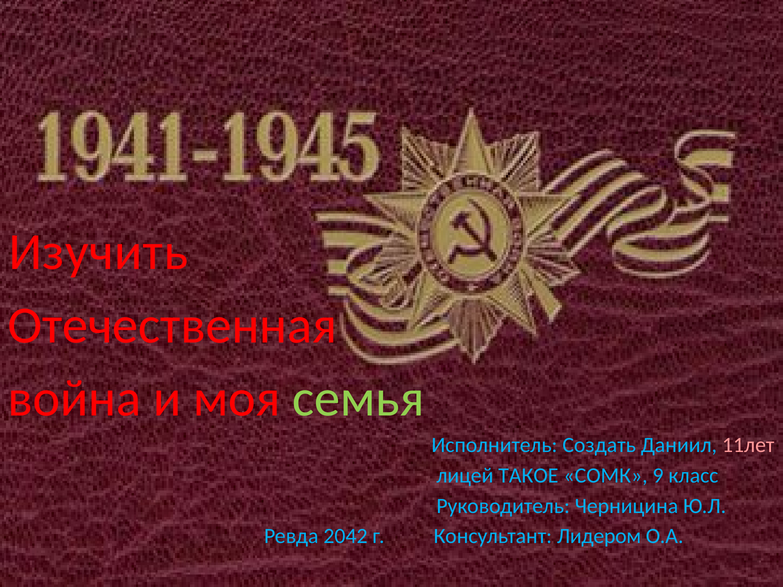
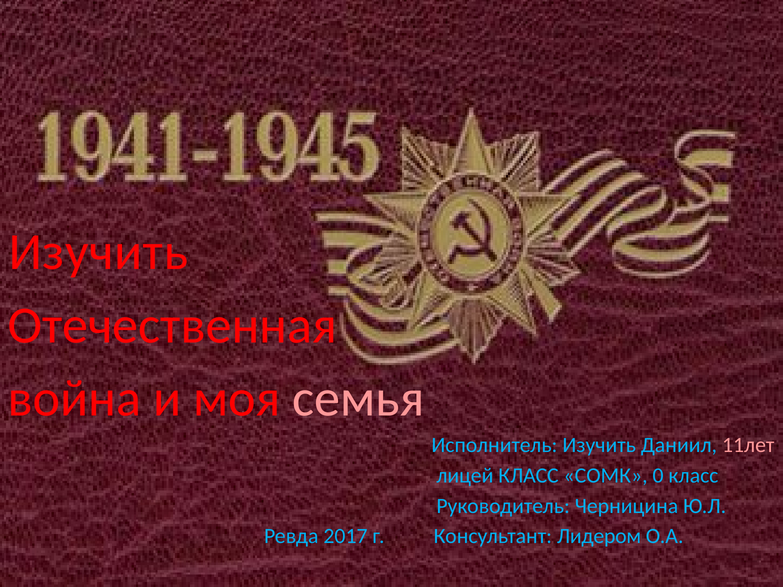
семья colour: light green -> pink
Исполнитель Создать: Создать -> Изучить
лицей ТАКОЕ: ТАКОЕ -> КЛАСС
9: 9 -> 0
2042: 2042 -> 2017
